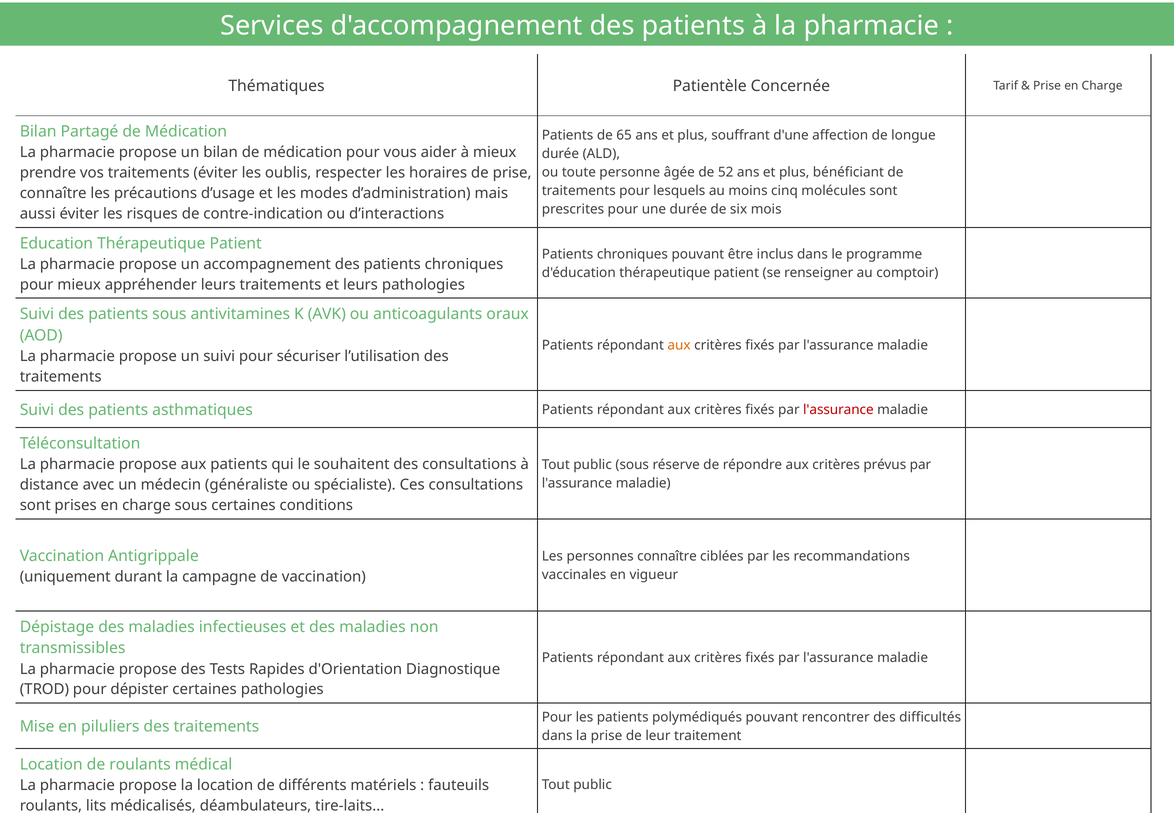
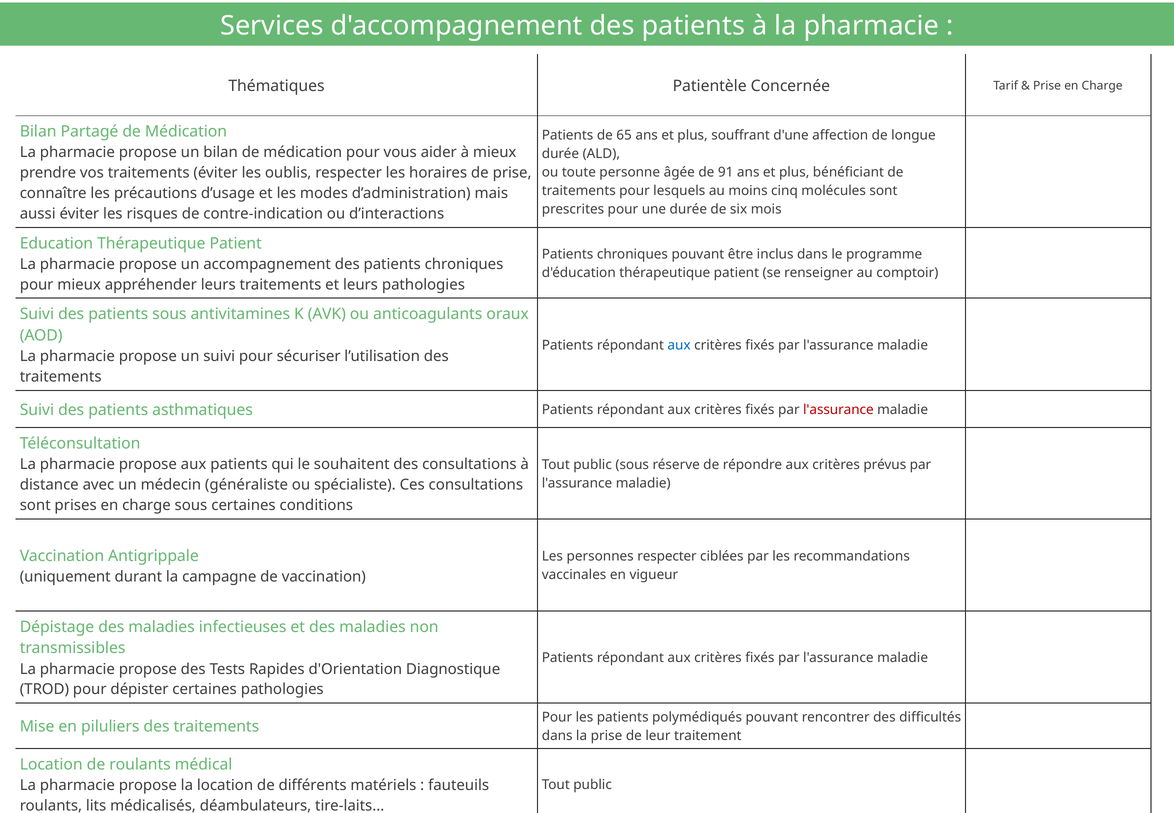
52: 52 -> 91
aux at (679, 345) colour: orange -> blue
personnes connaître: connaître -> respecter
